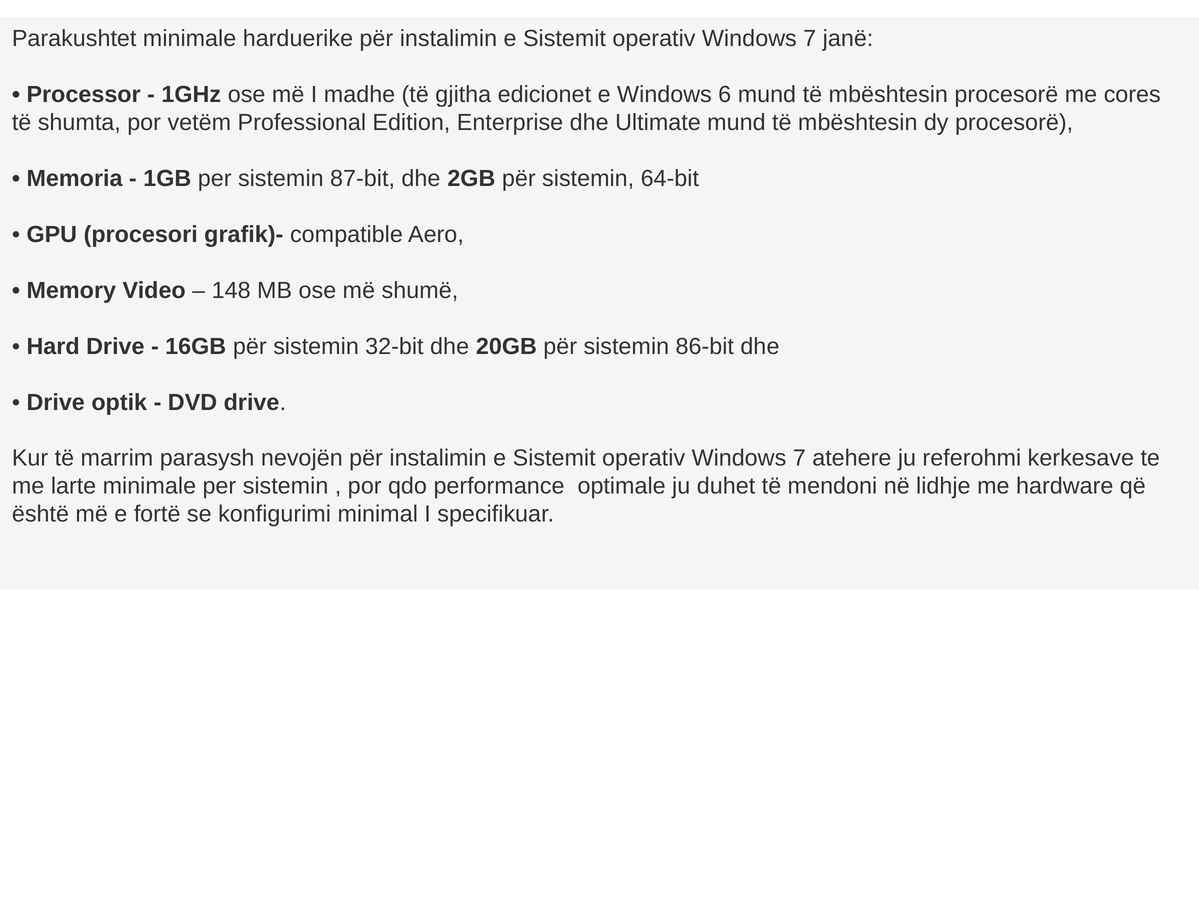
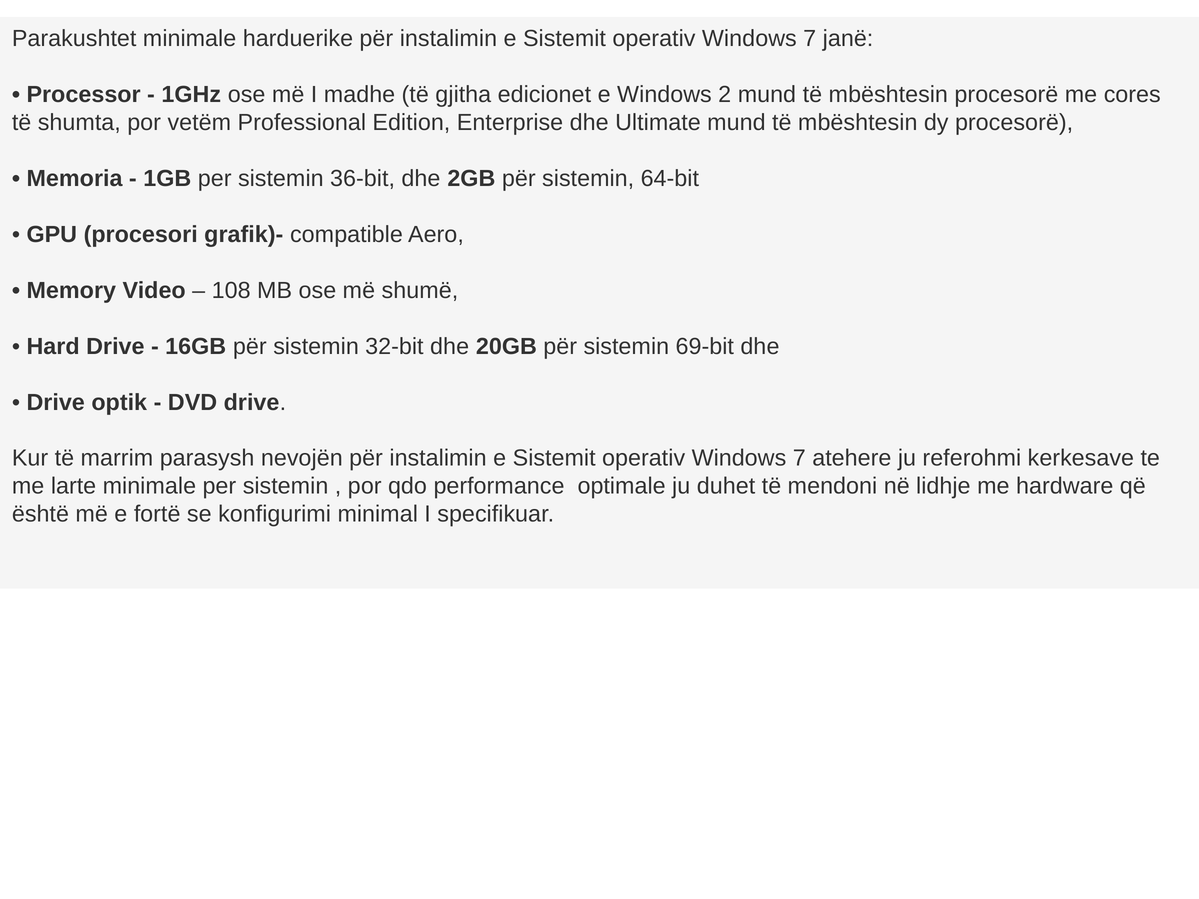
6: 6 -> 2
87-bit: 87-bit -> 36-bit
148: 148 -> 108
86-bit: 86-bit -> 69-bit
